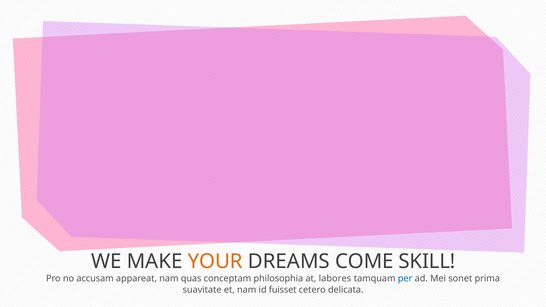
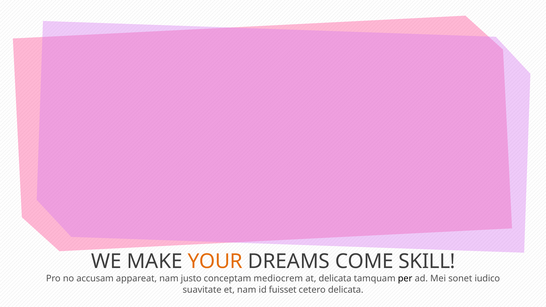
quas: quas -> justo
philosophia: philosophia -> mediocrem
at labores: labores -> delicata
per colour: blue -> black
prima: prima -> iudico
